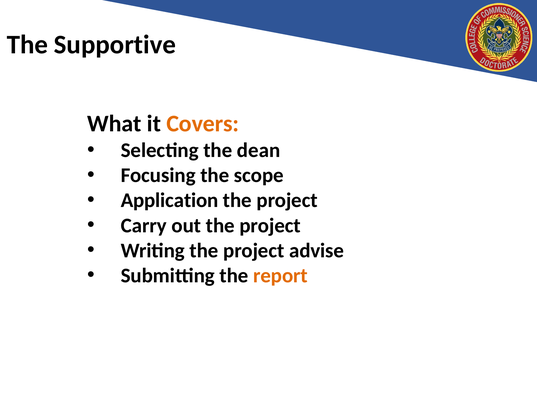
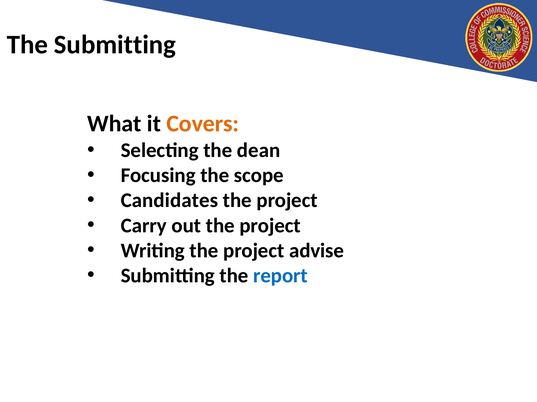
The Supportive: Supportive -> Submitting
Application: Application -> Candidates
report colour: orange -> blue
